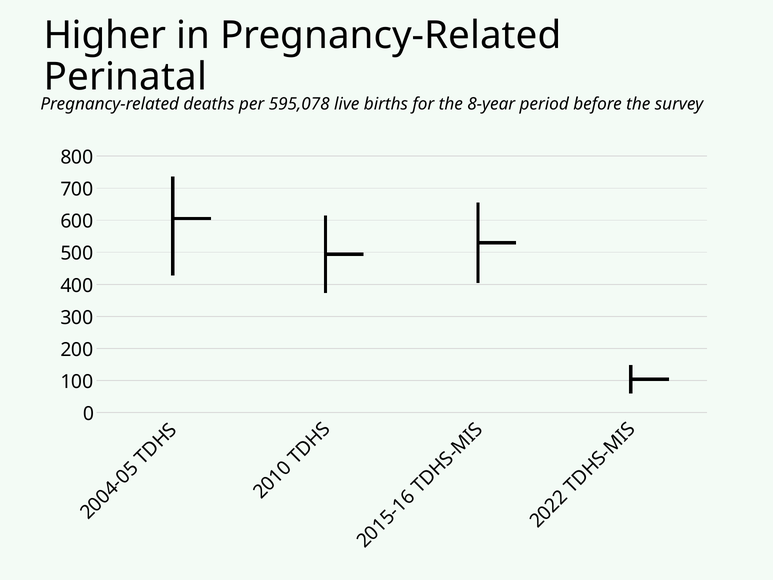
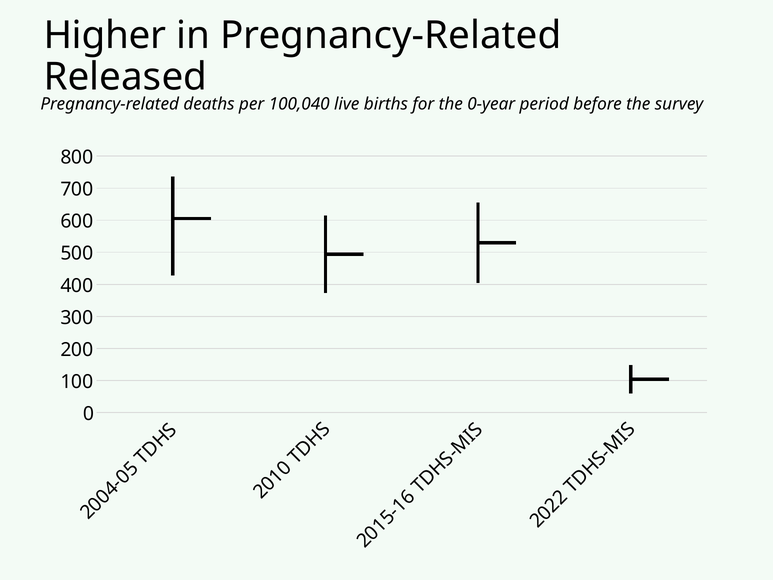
Perinatal: Perinatal -> Released
595,078: 595,078 -> 100,040
8-year: 8-year -> 0-year
